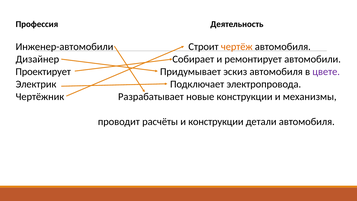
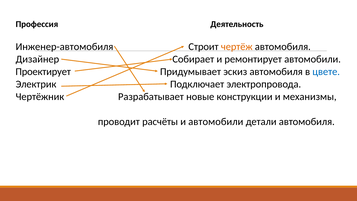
Инженер-автомобили: Инженер-автомобили -> Инженер-автомобиля
цвете colour: purple -> blue
и конструкции: конструкции -> автомобили
